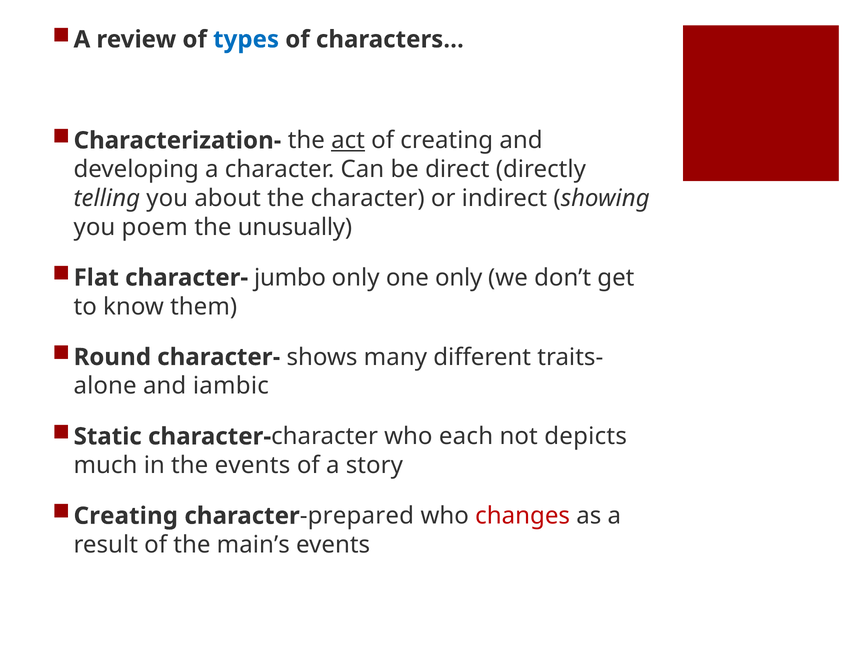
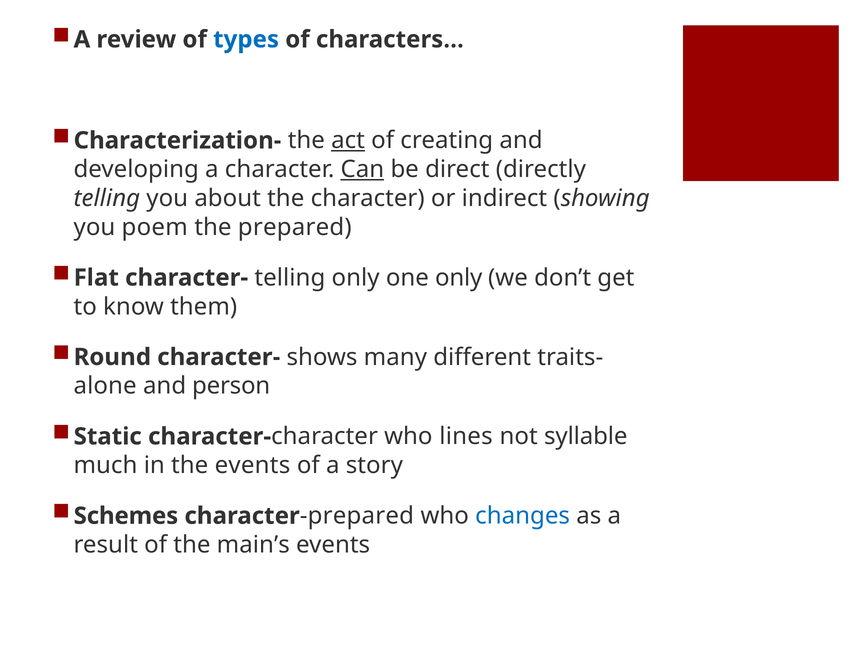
Can underline: none -> present
the unusually: unusually -> prepared
character- jumbo: jumbo -> telling
iambic: iambic -> person
each: each -> lines
depicts: depicts -> syllable
Creating at (126, 516): Creating -> Schemes
changes colour: red -> blue
